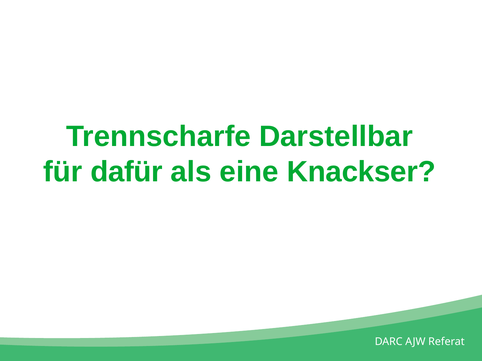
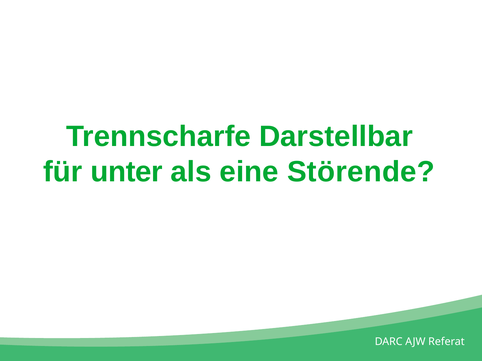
dafür: dafür -> unter
Knackser: Knackser -> Störende
